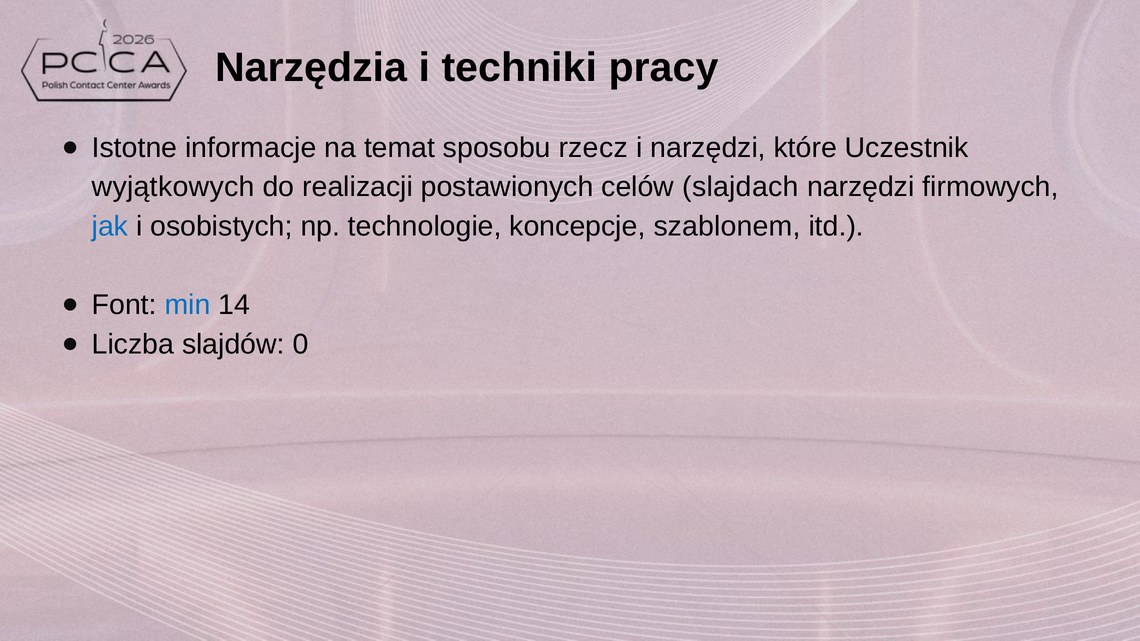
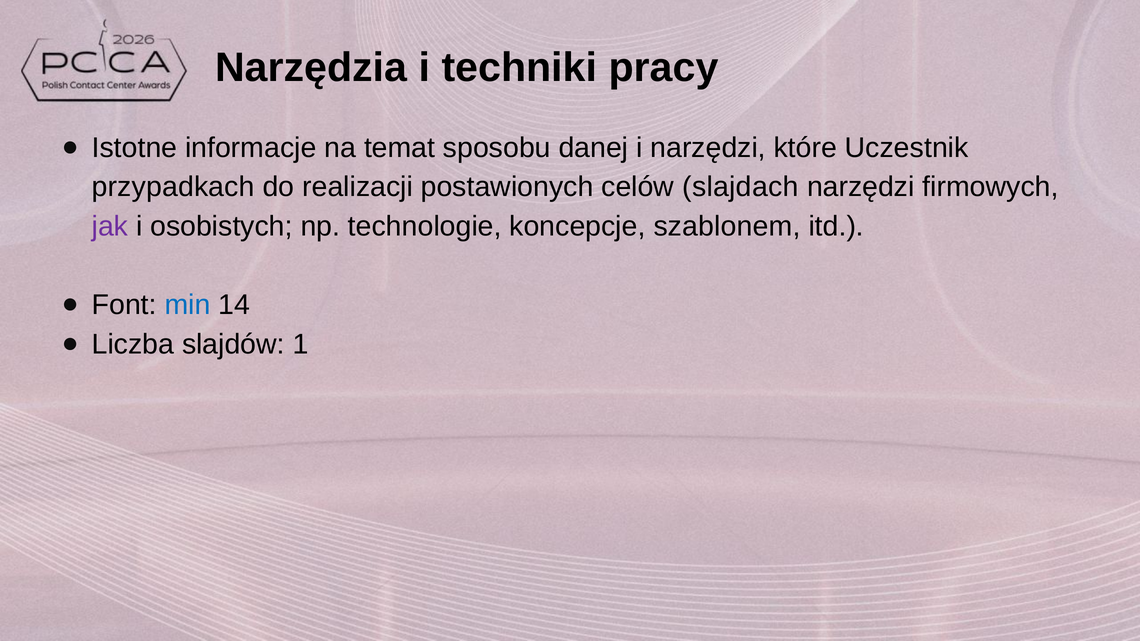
rzecz: rzecz -> danej
wyjątkowych: wyjątkowych -> przypadkach
jak colour: blue -> purple
0: 0 -> 1
